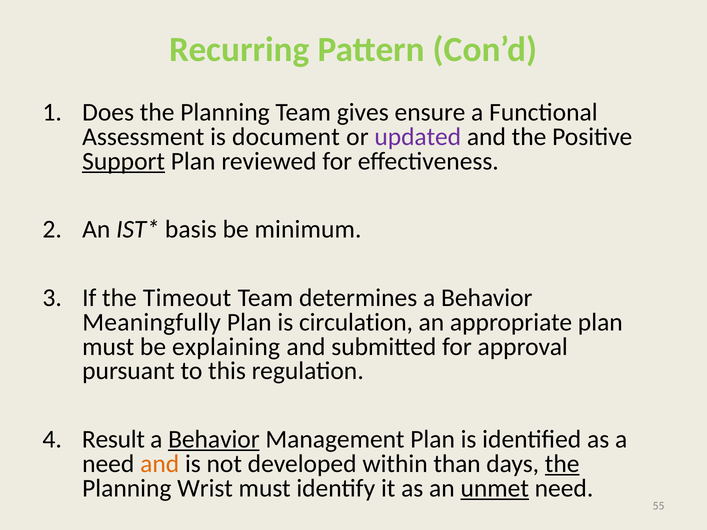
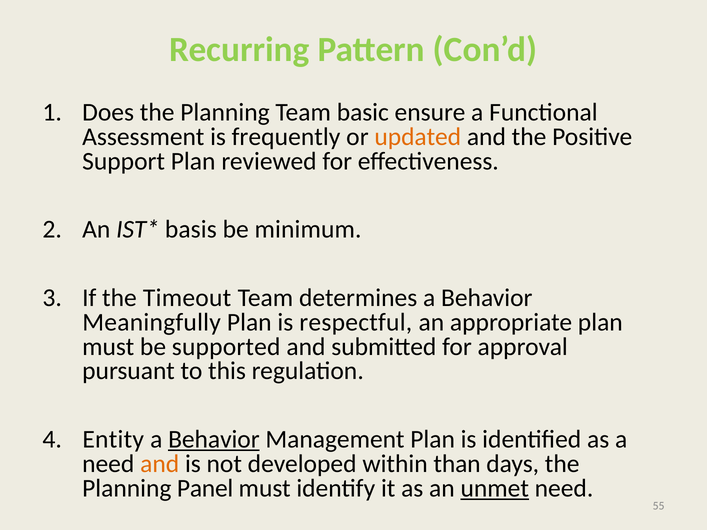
gives: gives -> basic
document: document -> frequently
updated colour: purple -> orange
Support underline: present -> none
circulation: circulation -> respectful
explaining: explaining -> supported
Result: Result -> Entity
the at (562, 464) underline: present -> none
Wrist: Wrist -> Panel
